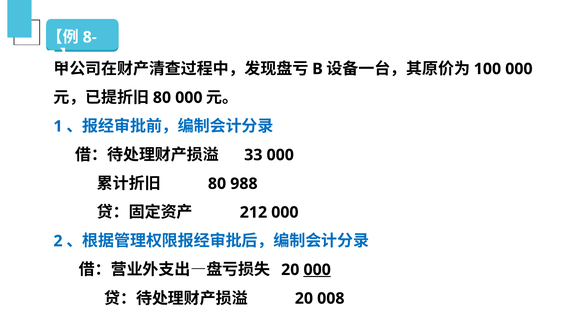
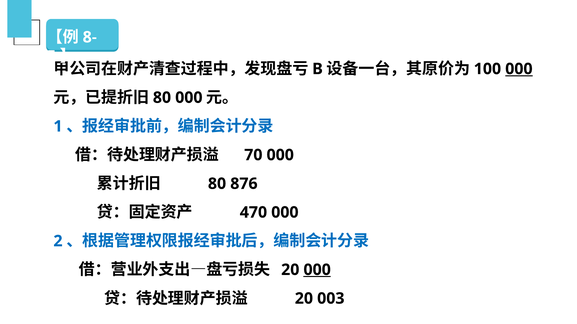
000 at (519, 69) underline: none -> present
33: 33 -> 70
988: 988 -> 876
212: 212 -> 470
008: 008 -> 003
